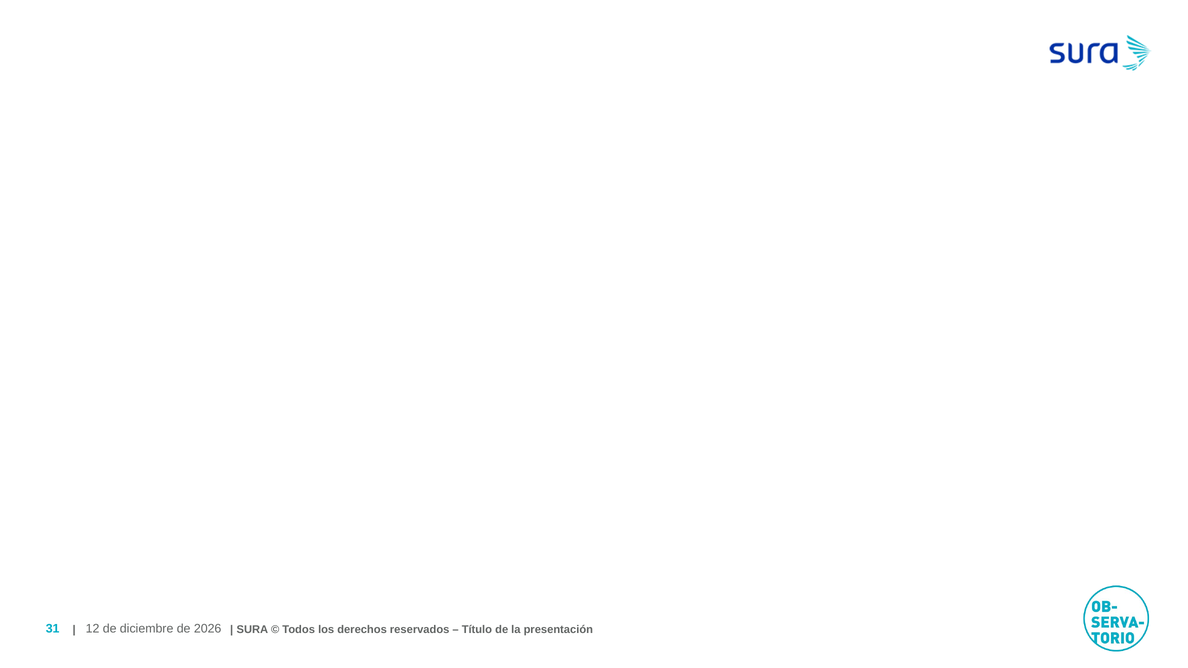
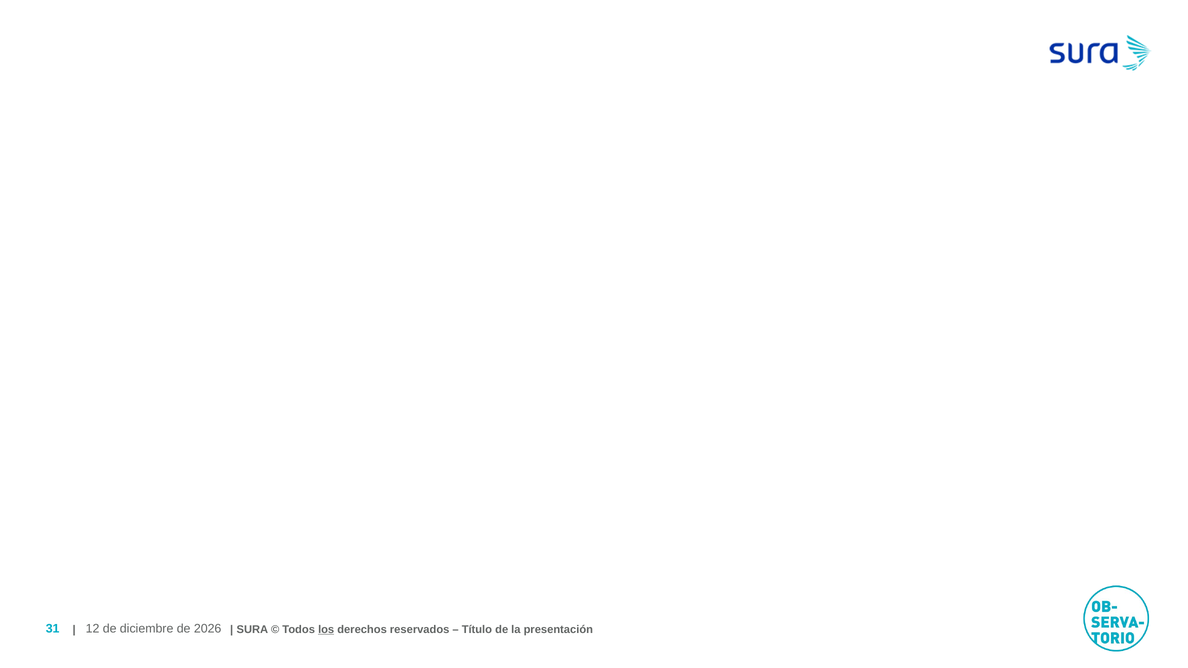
los underline: none -> present
